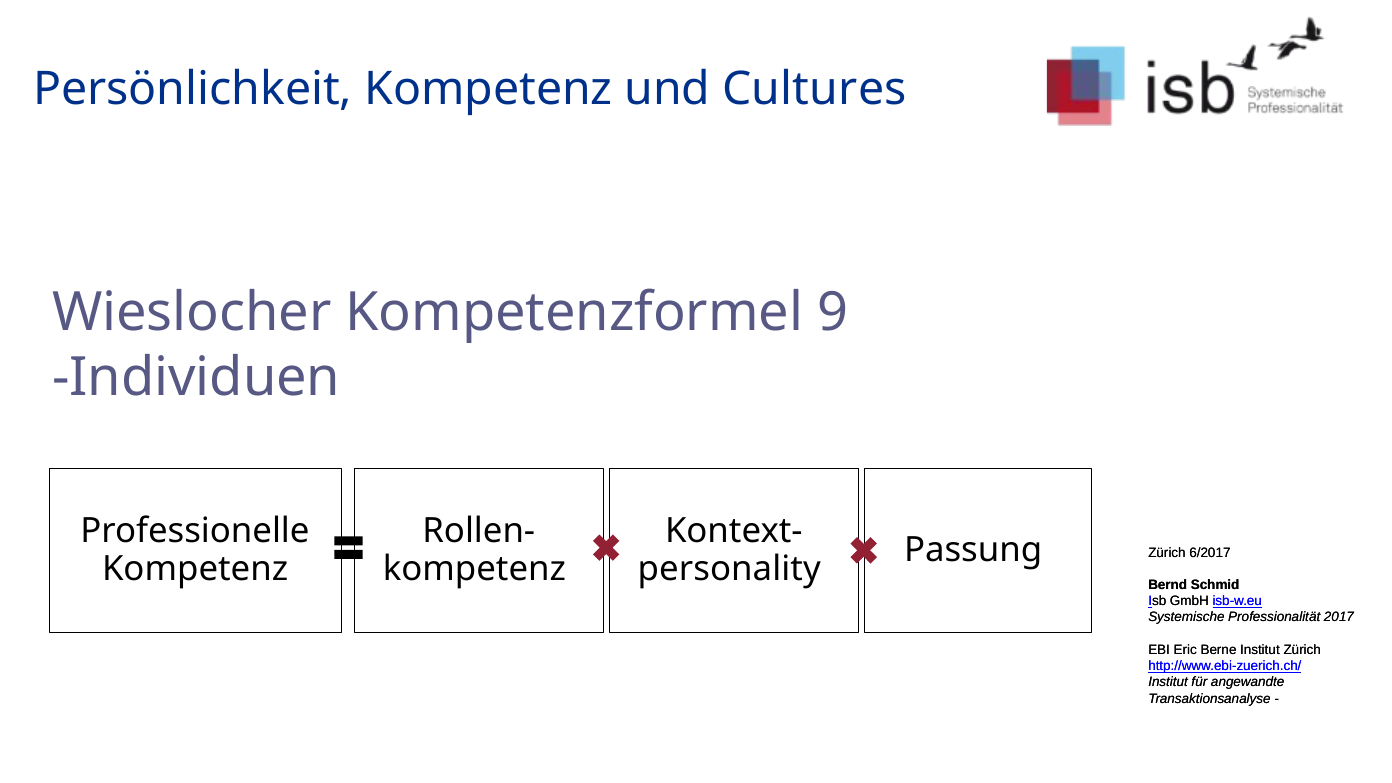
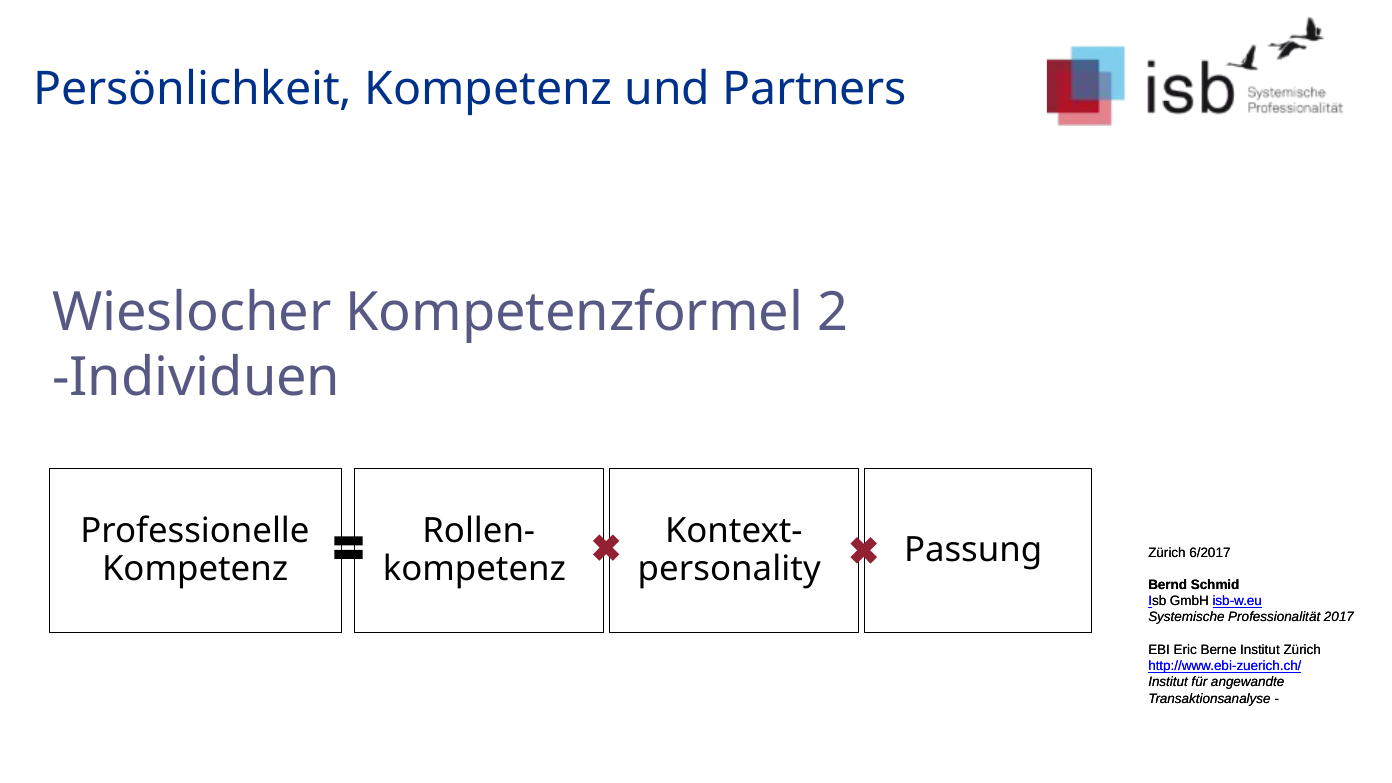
Cultures: Cultures -> Partners
9: 9 -> 2
